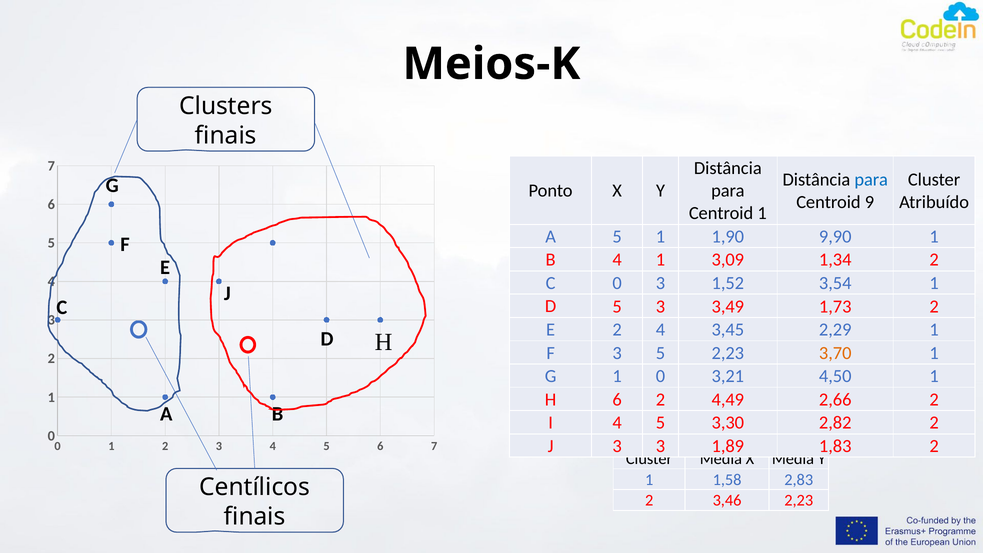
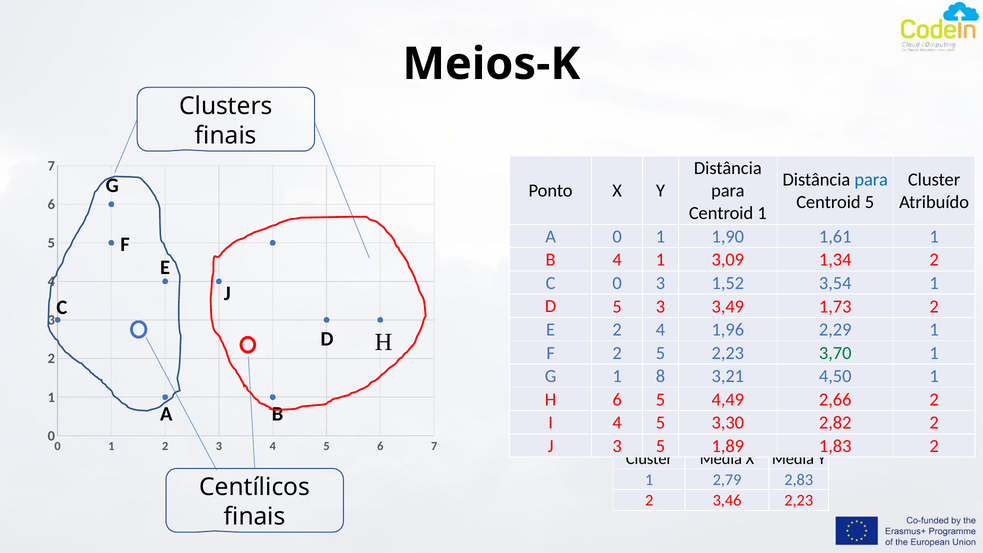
Centroid 9: 9 -> 5
A 5: 5 -> 0
9,90: 9,90 -> 1,61
3,45: 3,45 -> 1,96
F 3: 3 -> 2
3,70 colour: orange -> green
1 0: 0 -> 8
6 2: 2 -> 5
3 3: 3 -> 5
1,58: 1,58 -> 2,79
